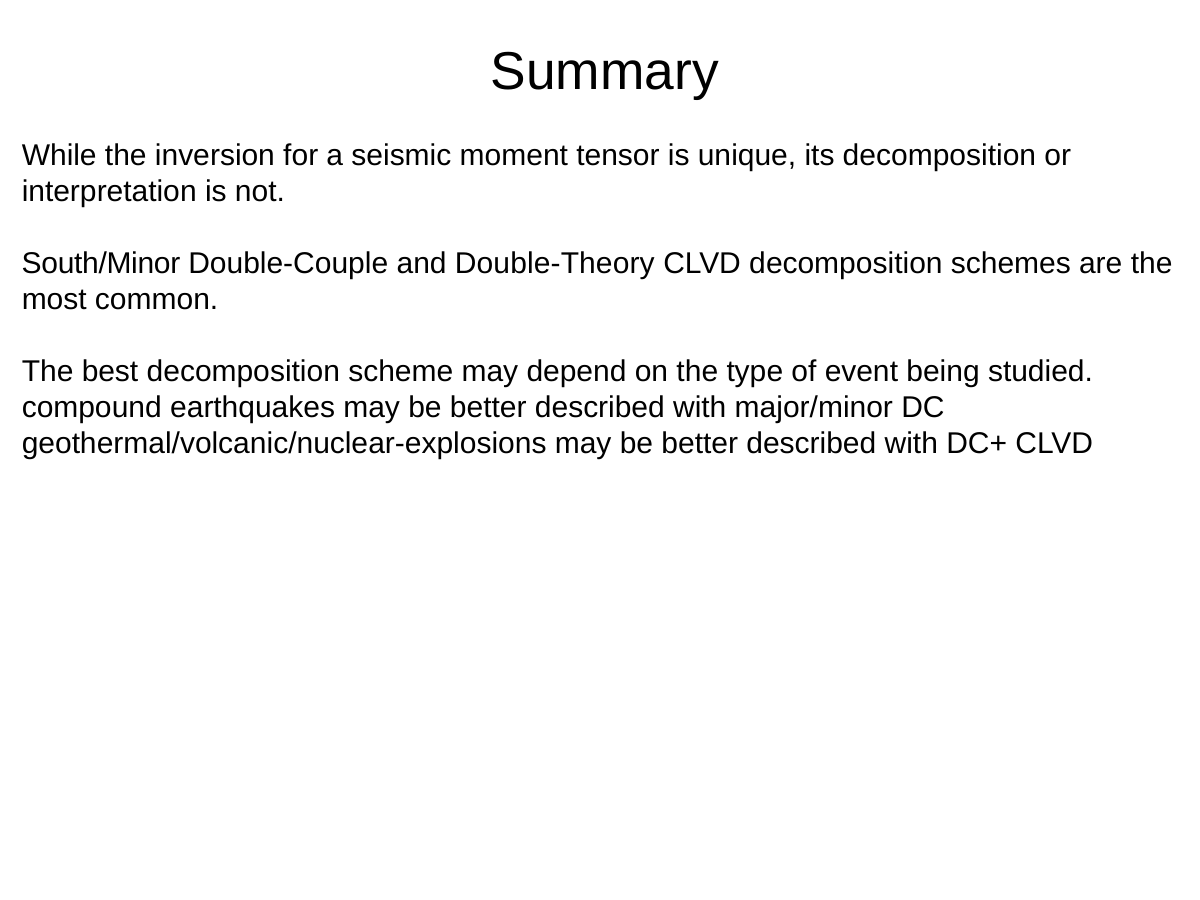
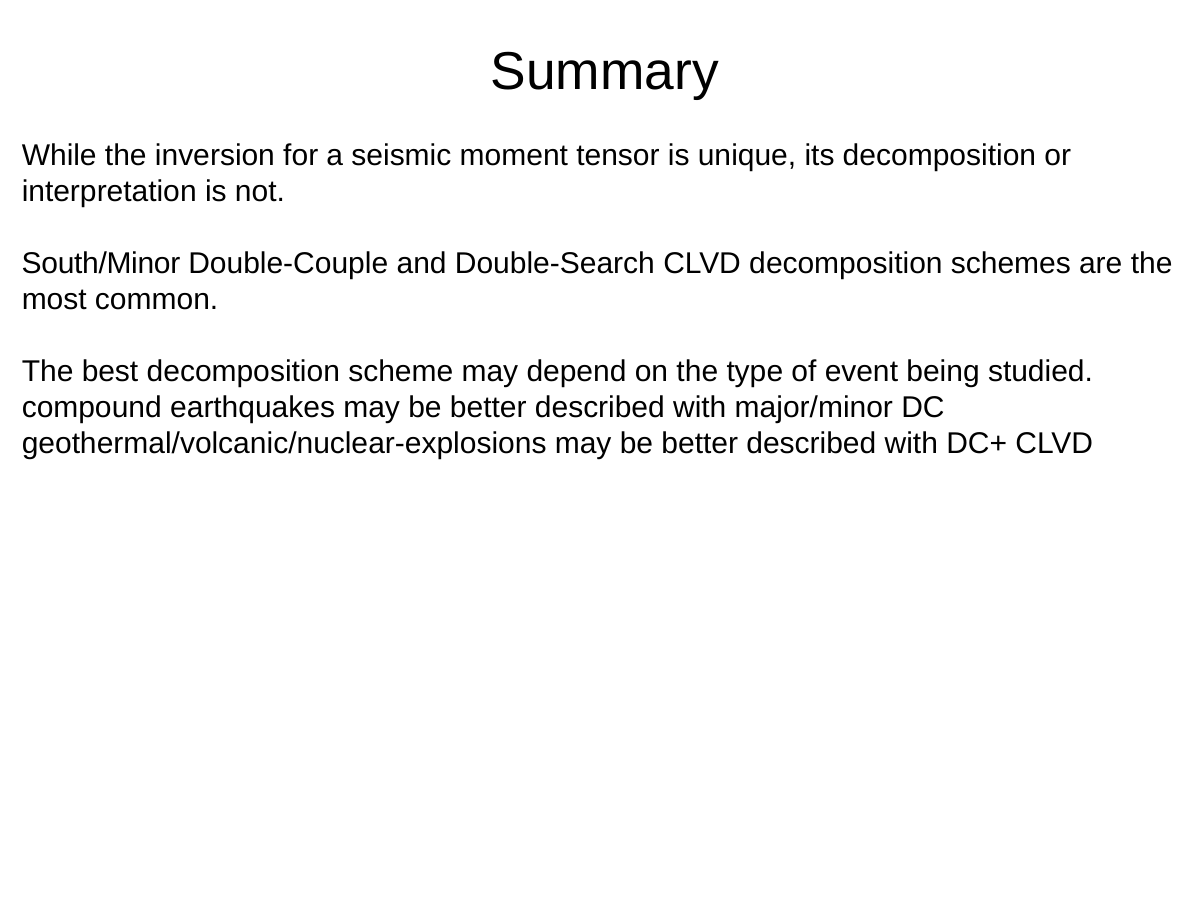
Double-Theory: Double-Theory -> Double-Search
